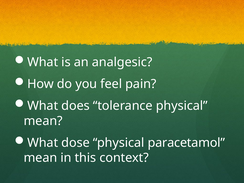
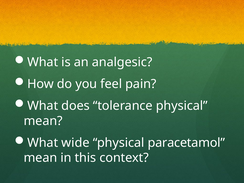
dose: dose -> wide
